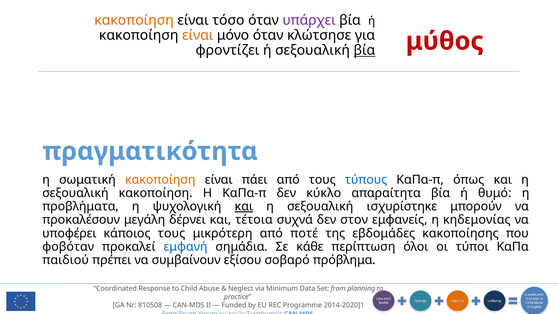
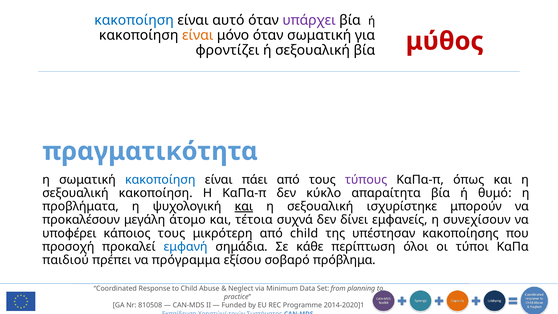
κακοποίηση at (134, 20) colour: orange -> blue
τόσο: τόσο -> αυτό
όταν κλώτσησε: κλώτσησε -> σωματική
βία at (364, 50) underline: present -> none
κακοποίηση at (160, 180) colour: orange -> blue
τύπους colour: blue -> purple
δέρνει: δέρνει -> άτομο
στον: στον -> δίνει
κηδεμονίας: κηδεμονίας -> συνεχίσουν
από ποτέ: ποτέ -> child
εβδομάδες: εβδομάδες -> υπέστησαν
φοβόταν: φοβόταν -> προσοχή
συμβαίνουν: συμβαίνουν -> πρόγραμμα
